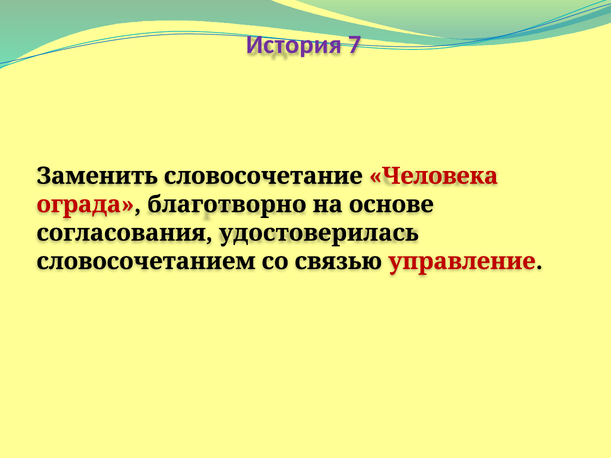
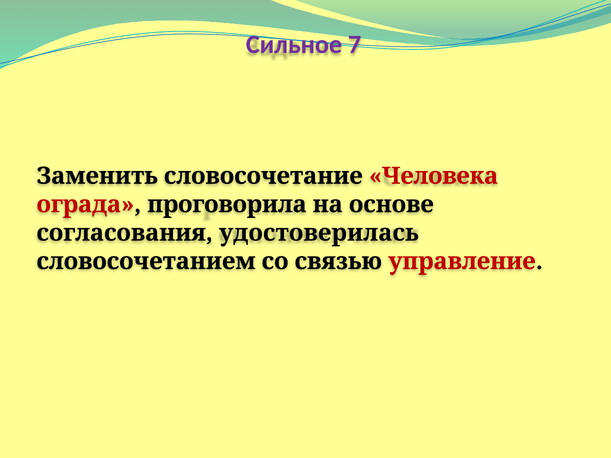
История: История -> Сильное
благотворно: благотворно -> проговорила
